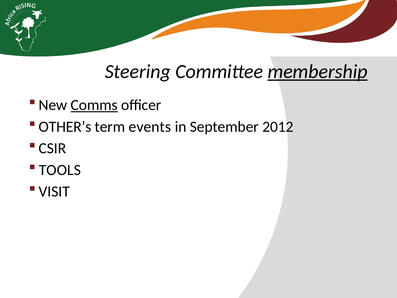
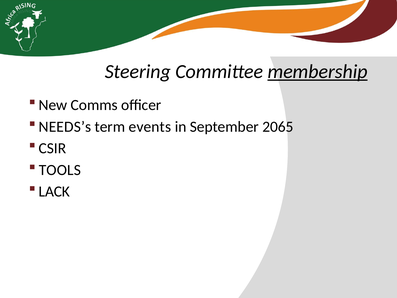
Comms underline: present -> none
OTHER’s: OTHER’s -> NEEDS’s
2012: 2012 -> 2065
VISIT: VISIT -> LACK
